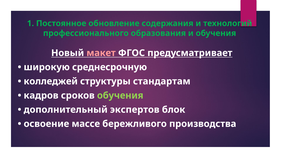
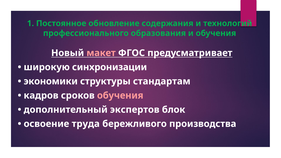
среднесрочную: среднесрочную -> синхронизации
колледжей: колледжей -> экономики
обучения at (120, 96) colour: light green -> pink
массе: массе -> труда
